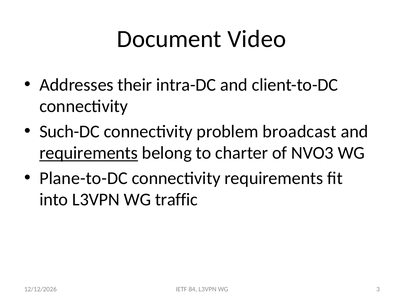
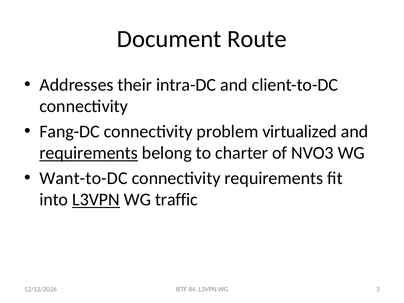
Video: Video -> Route
Such-DC: Such-DC -> Fang-DC
broadcast: broadcast -> virtualized
Plane-to-DC: Plane-to-DC -> Want-to-DC
L3VPN at (96, 200) underline: none -> present
